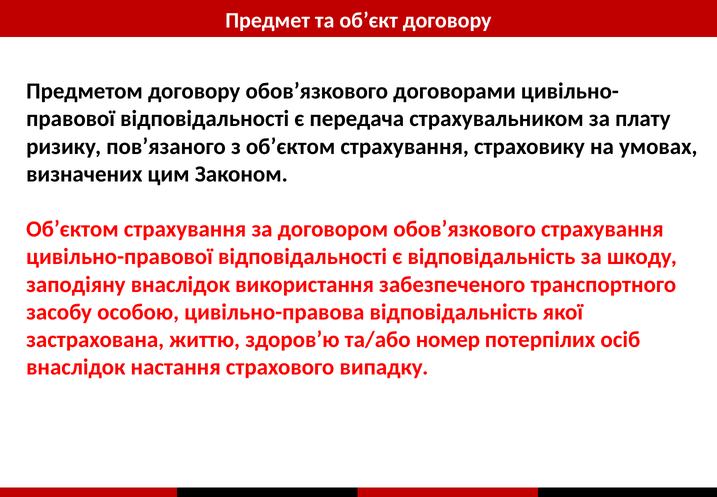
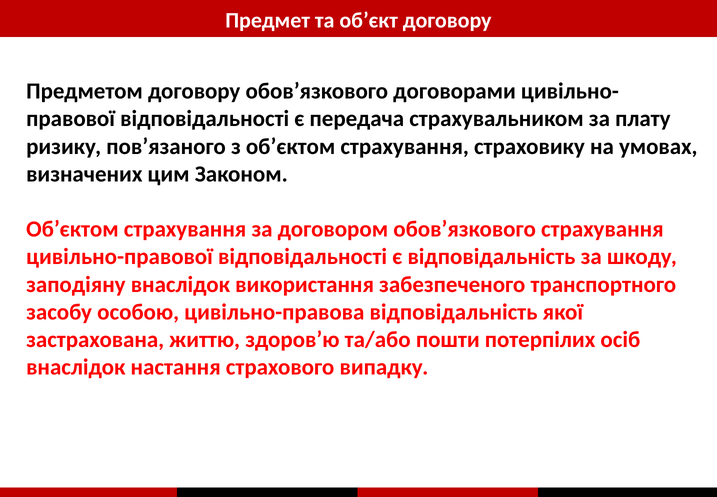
номер: номер -> пошти
